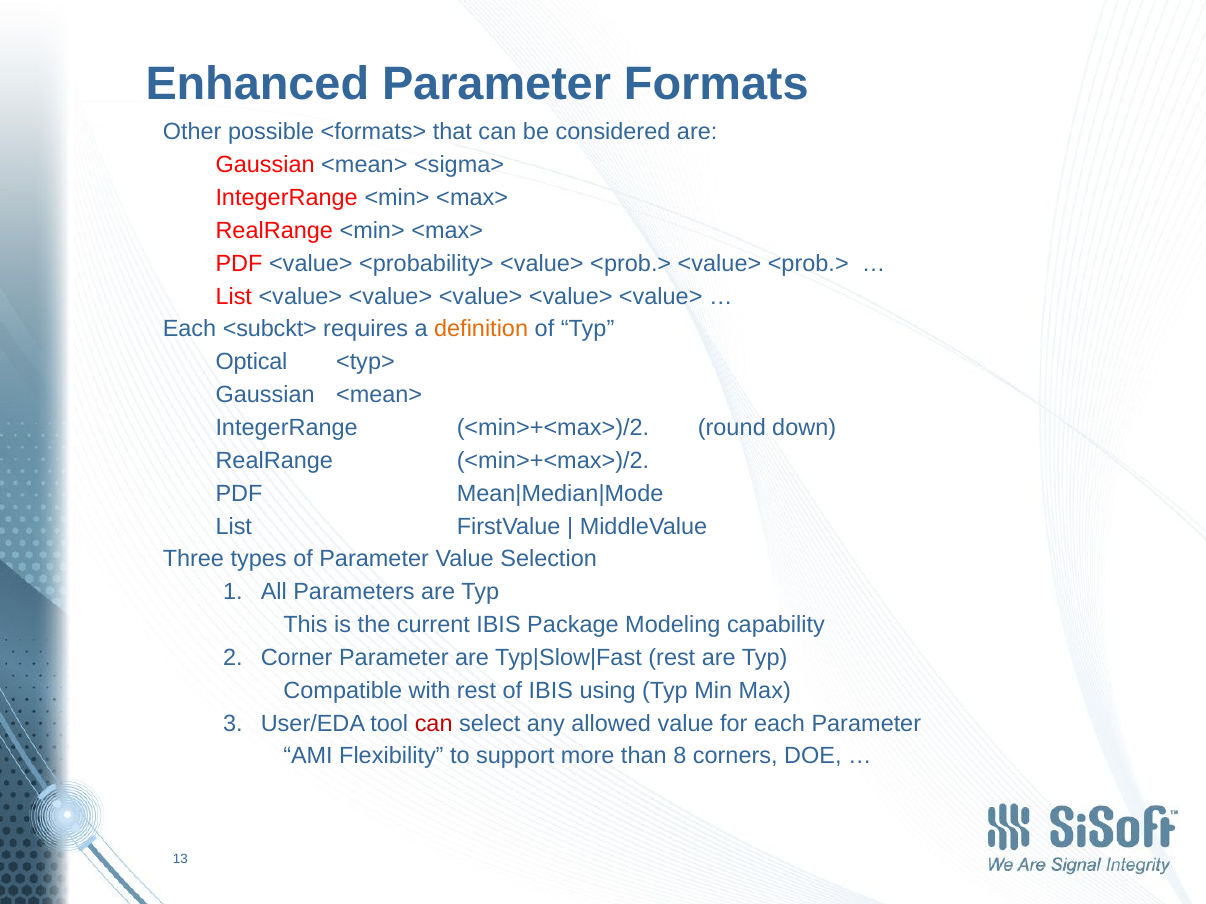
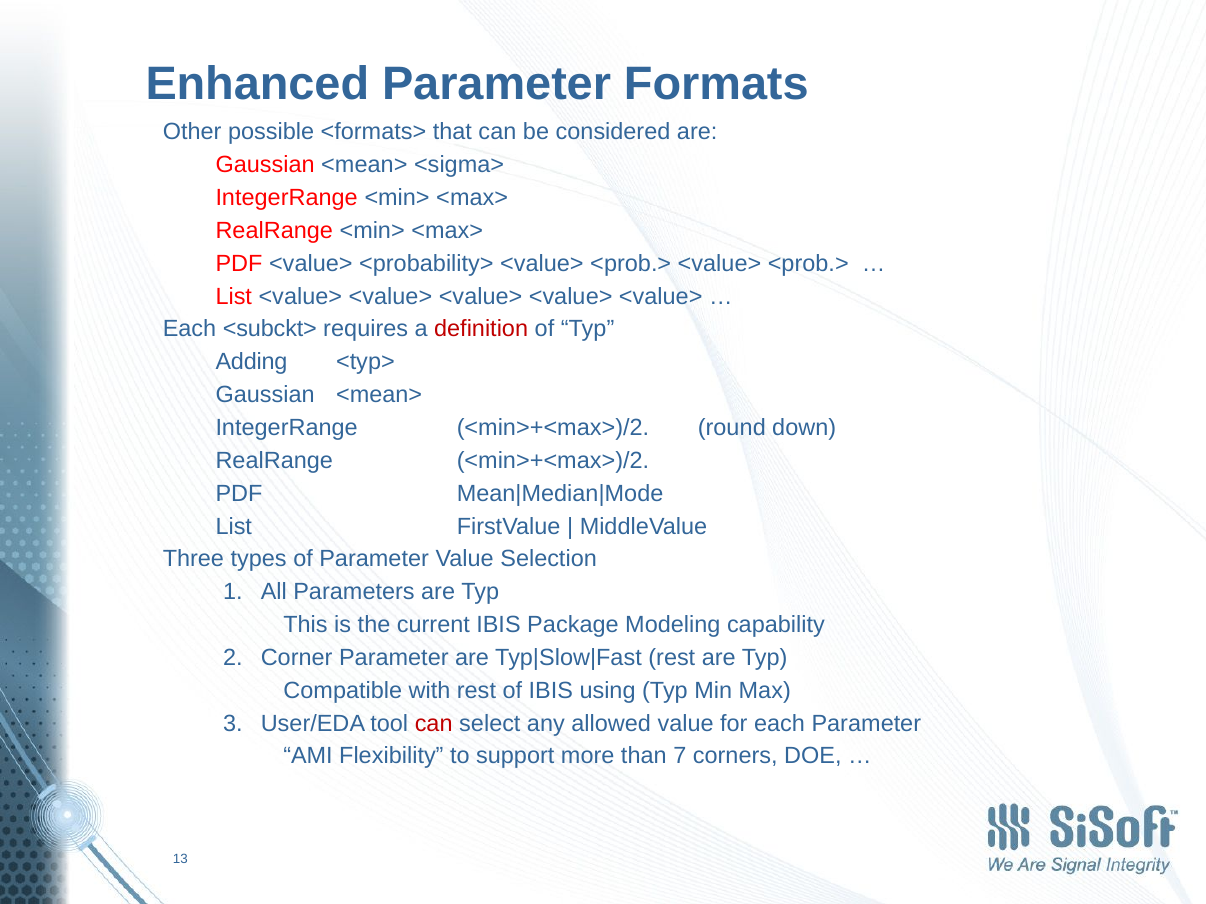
definition colour: orange -> red
Optical: Optical -> Adding
8: 8 -> 7
